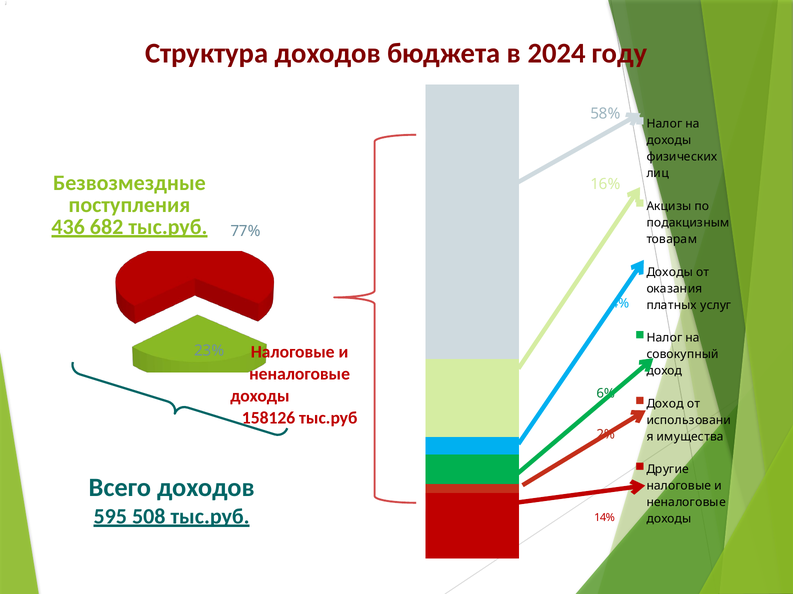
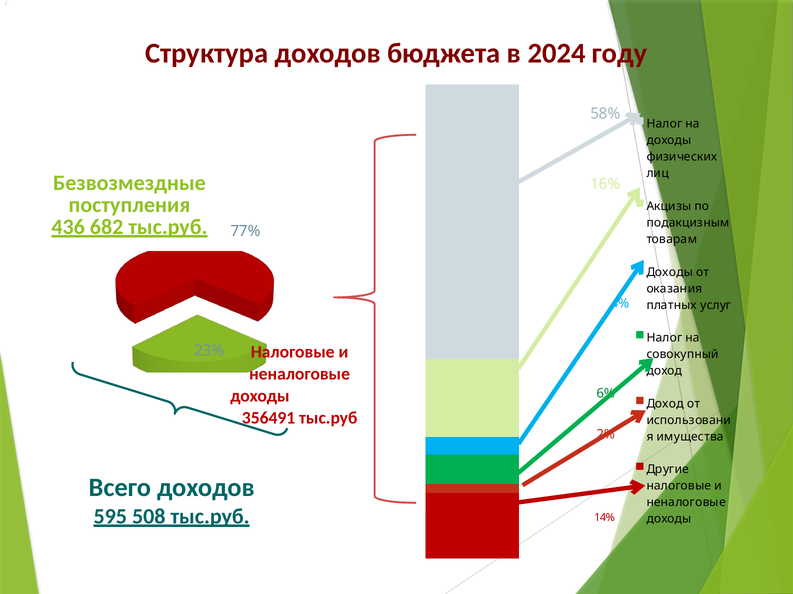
158126: 158126 -> 356491
